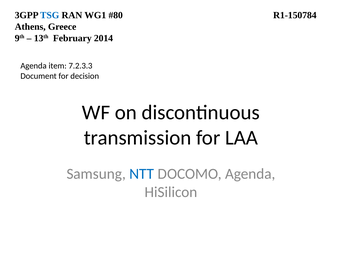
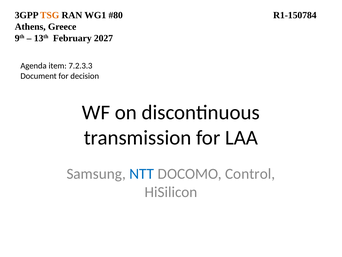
TSG colour: blue -> orange
2014: 2014 -> 2027
DOCOMO Agenda: Agenda -> Control
